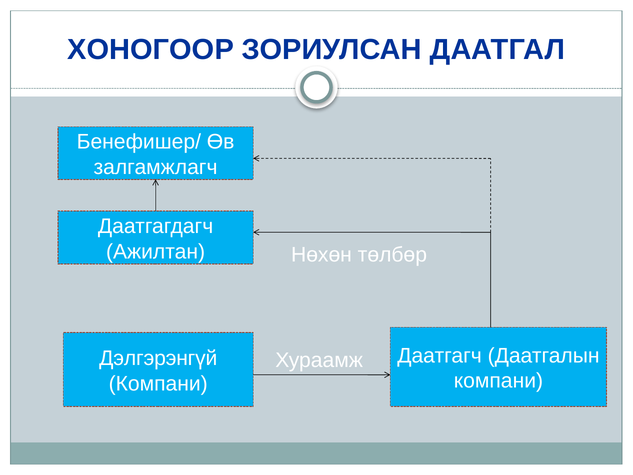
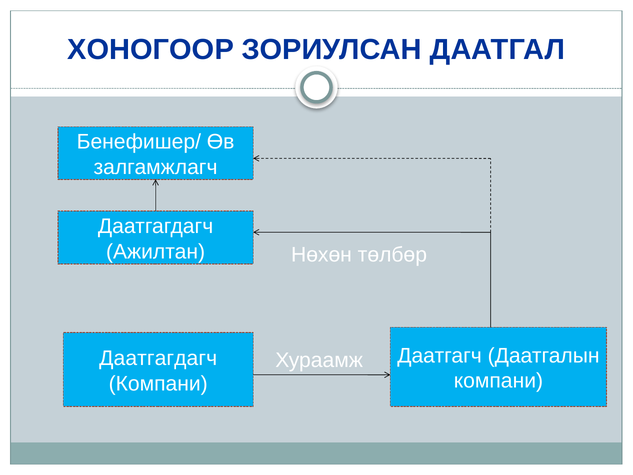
Дэлгэрэнгүй at (158, 358): Дэлгэрэнгүй -> Даатгагдагч
